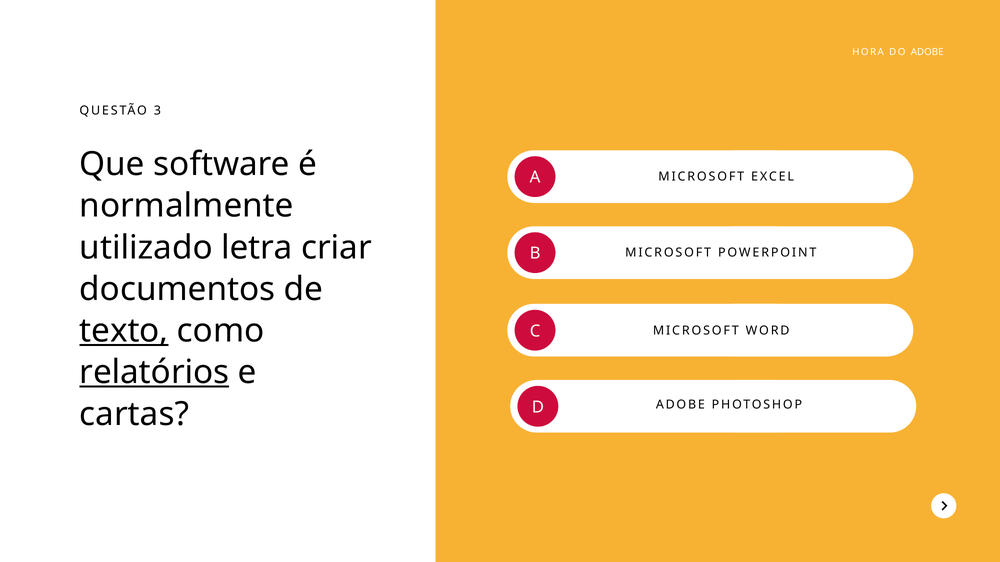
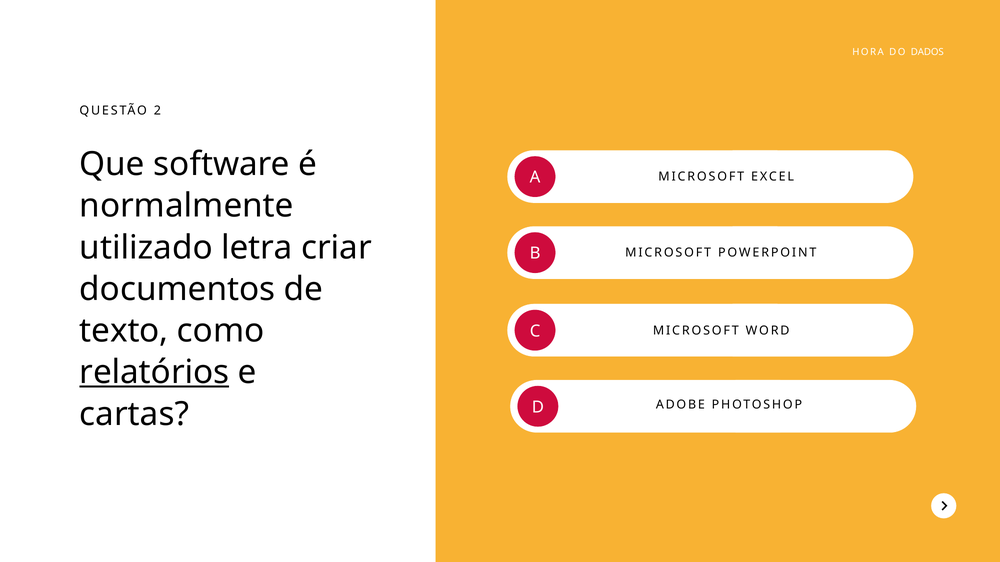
DO ADOBE: ADOBE -> DADOS
3: 3 -> 2
texto underline: present -> none
